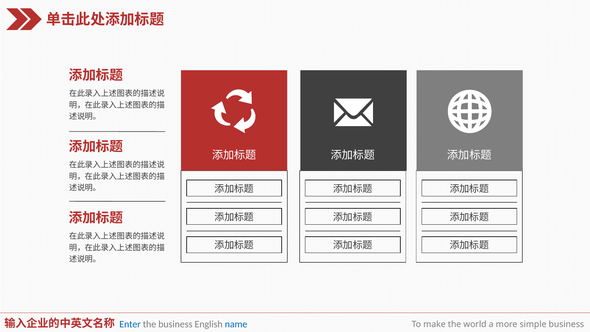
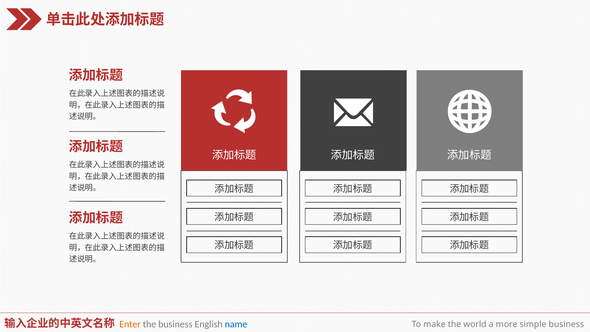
Enter colour: blue -> orange
